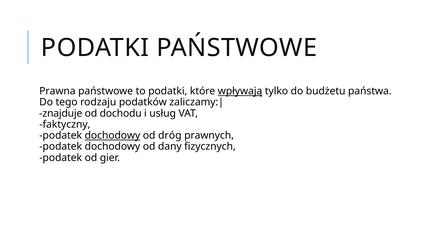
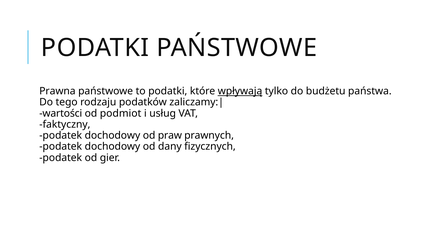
znajduje: znajduje -> wartości
dochodu: dochodu -> podmiot
dochodowy at (112, 135) underline: present -> none
dróg: dróg -> praw
